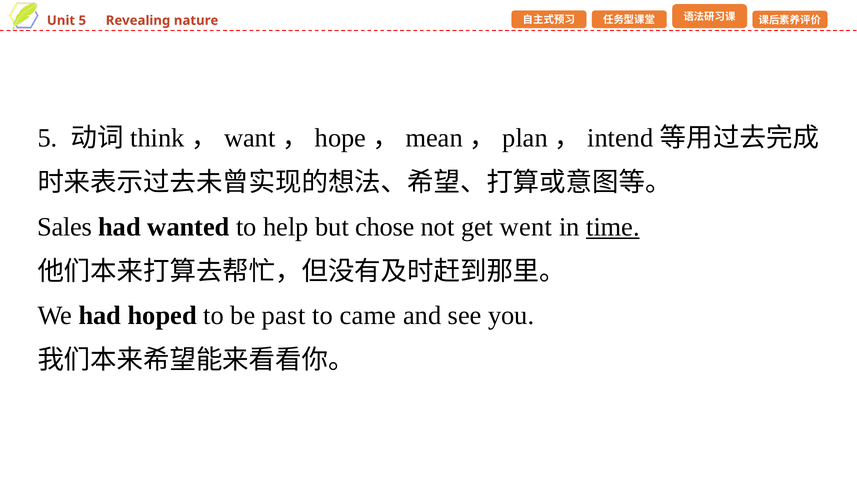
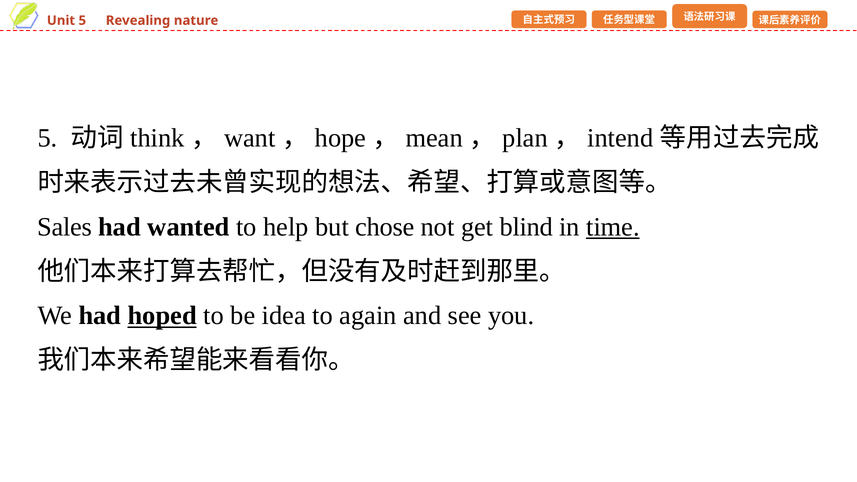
went: went -> blind
hoped underline: none -> present
past: past -> idea
came: came -> again
